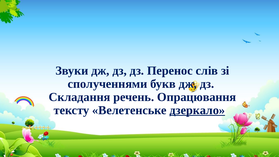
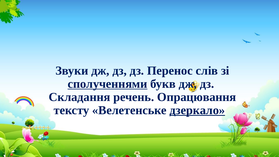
сполученнями underline: none -> present
